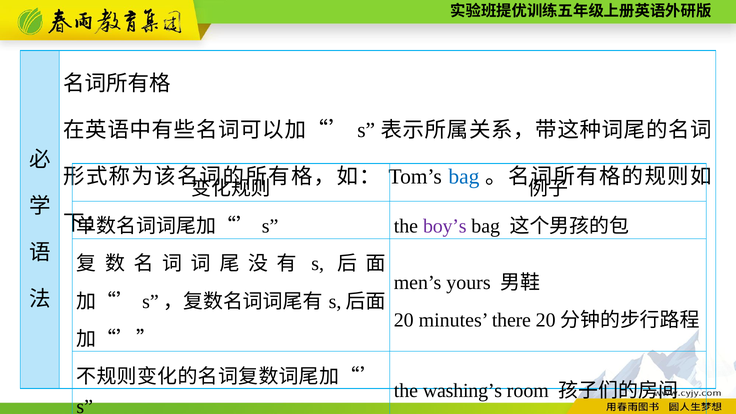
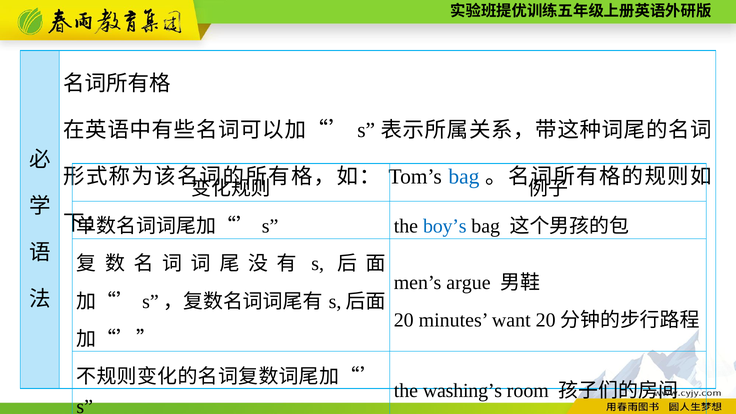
boy’s colour: purple -> blue
yours: yours -> argue
there: there -> want
